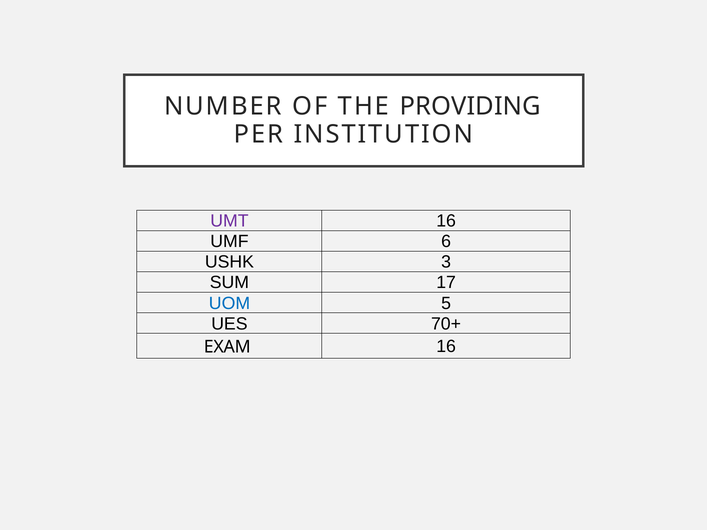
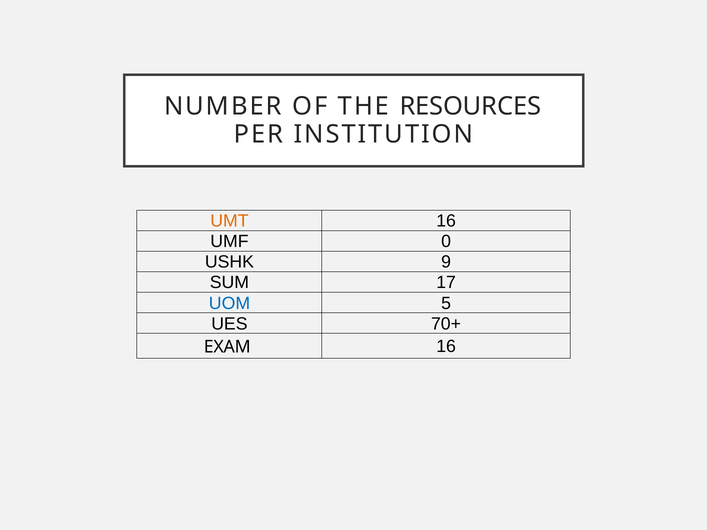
PROVIDING: PROVIDING -> RESOURCES
UMT colour: purple -> orange
6: 6 -> 0
3: 3 -> 9
